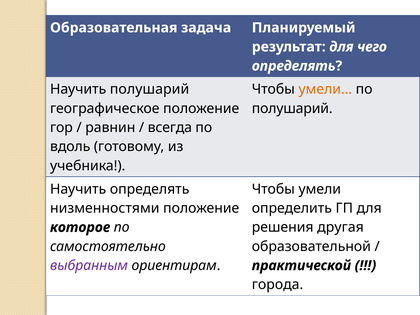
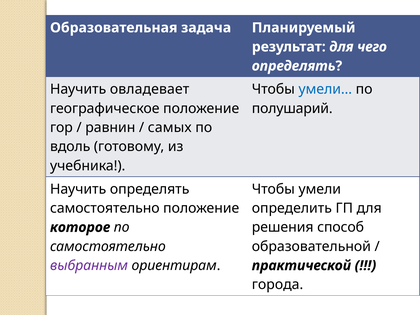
Научить полушарий: полушарий -> овладевает
умели… colour: orange -> blue
всегда: всегда -> самых
низменностями at (105, 208): низменностями -> самостоятельно
другая: другая -> способ
